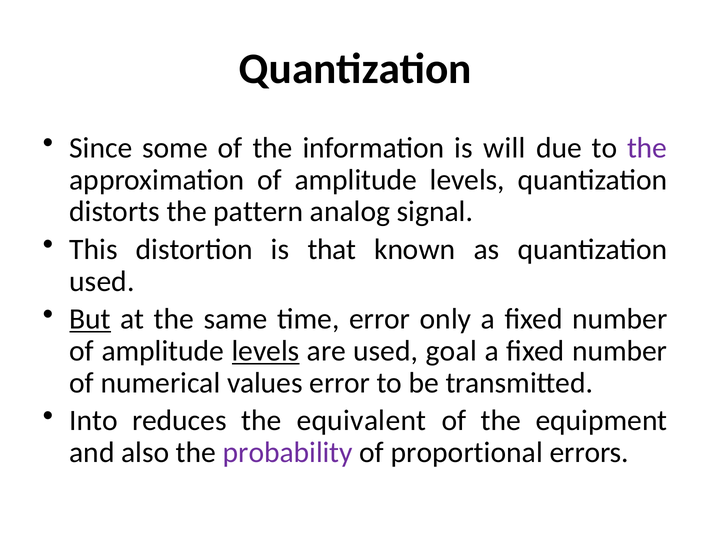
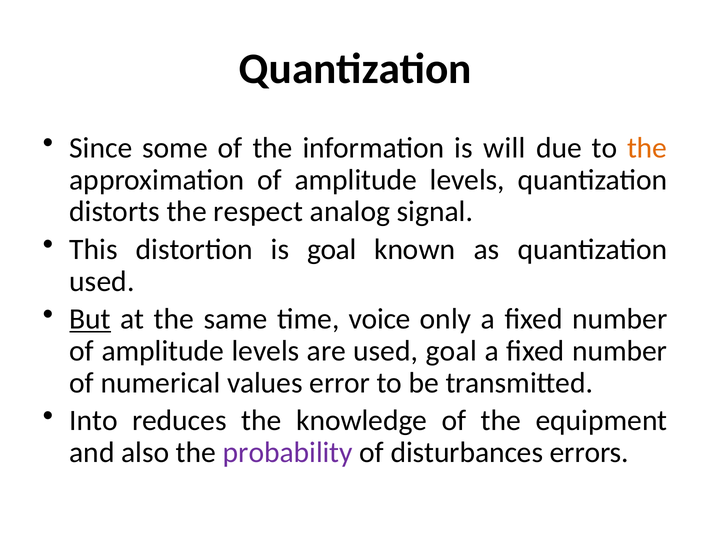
the at (647, 148) colour: purple -> orange
pattern: pattern -> respect
is that: that -> goal
time error: error -> voice
levels at (266, 351) underline: present -> none
equivalent: equivalent -> knowledge
proportional: proportional -> disturbances
